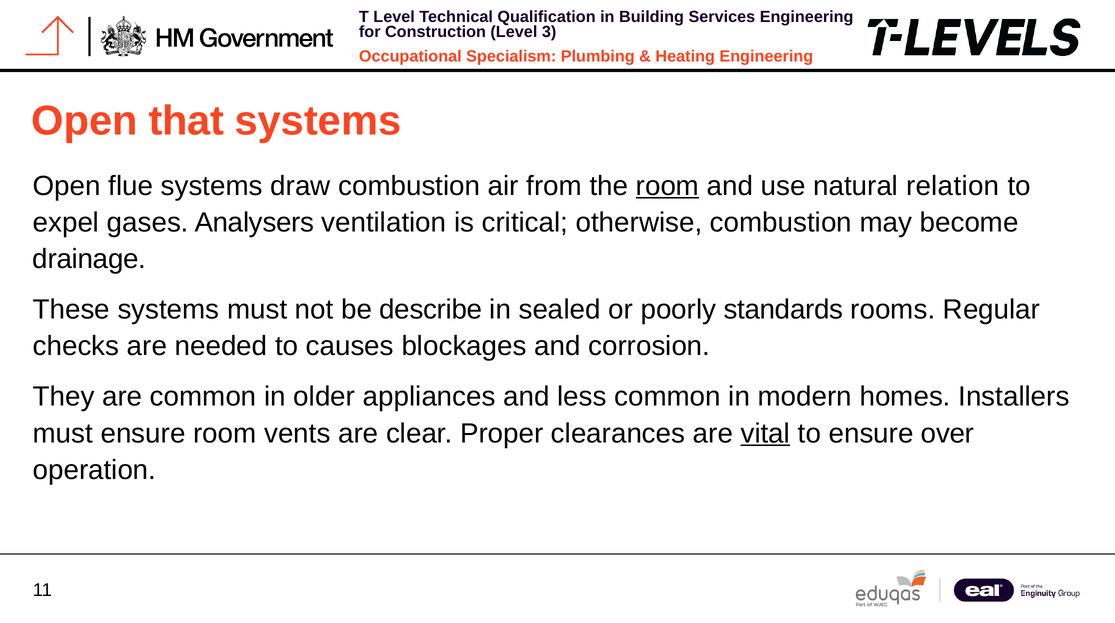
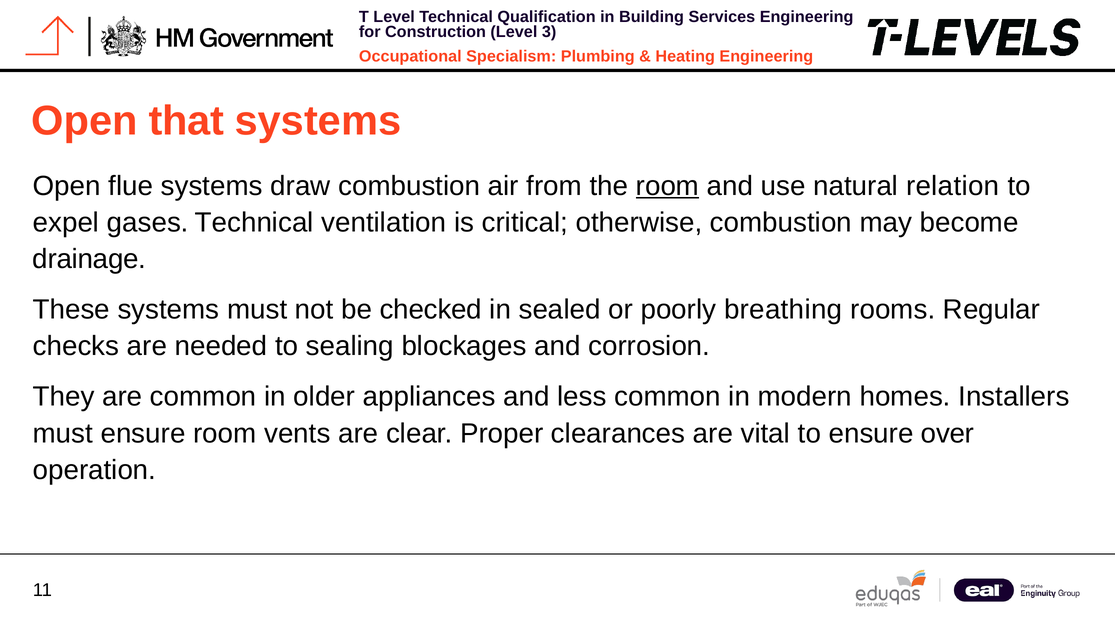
gases Analysers: Analysers -> Technical
describe: describe -> checked
standards: standards -> breathing
causes: causes -> sealing
vital underline: present -> none
